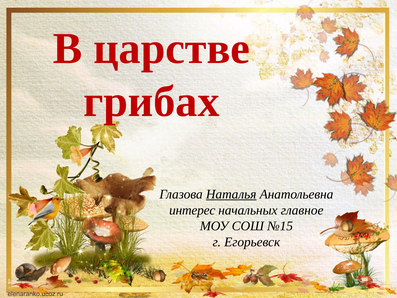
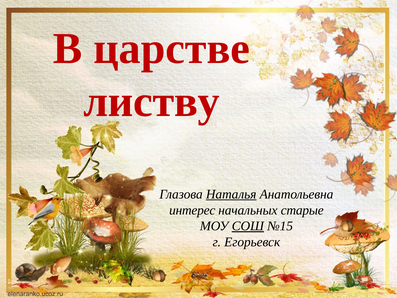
грибах: грибах -> листву
главное: главное -> старые
СОШ underline: none -> present
